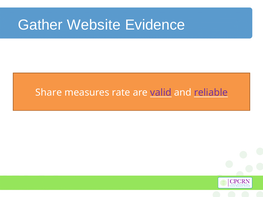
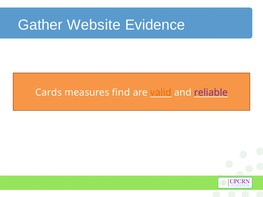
Share: Share -> Cards
rate: rate -> find
valid colour: purple -> orange
